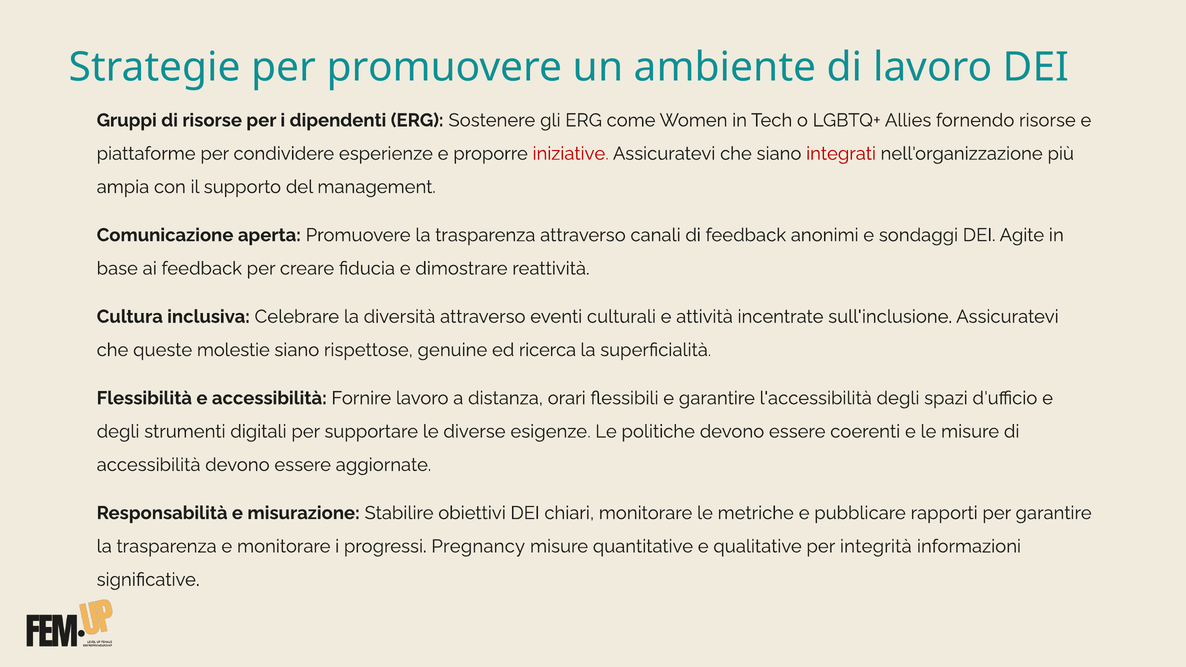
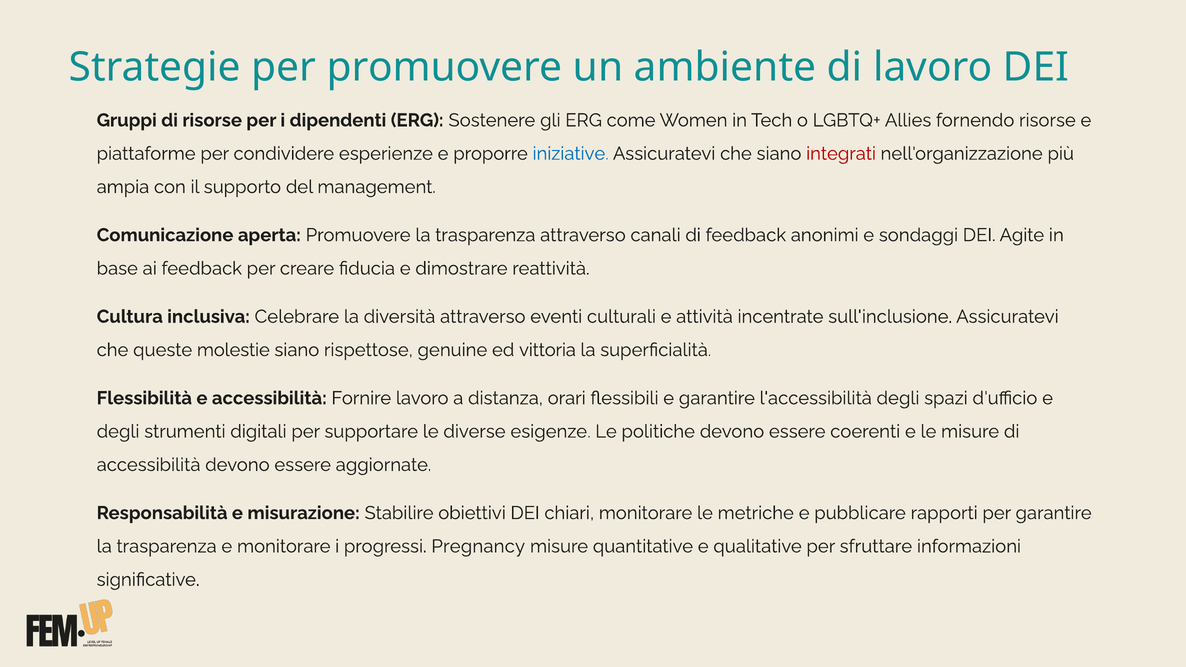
iniziative colour: red -> blue
ricerca: ricerca -> vittoria
integrità: integrità -> sfruttare
